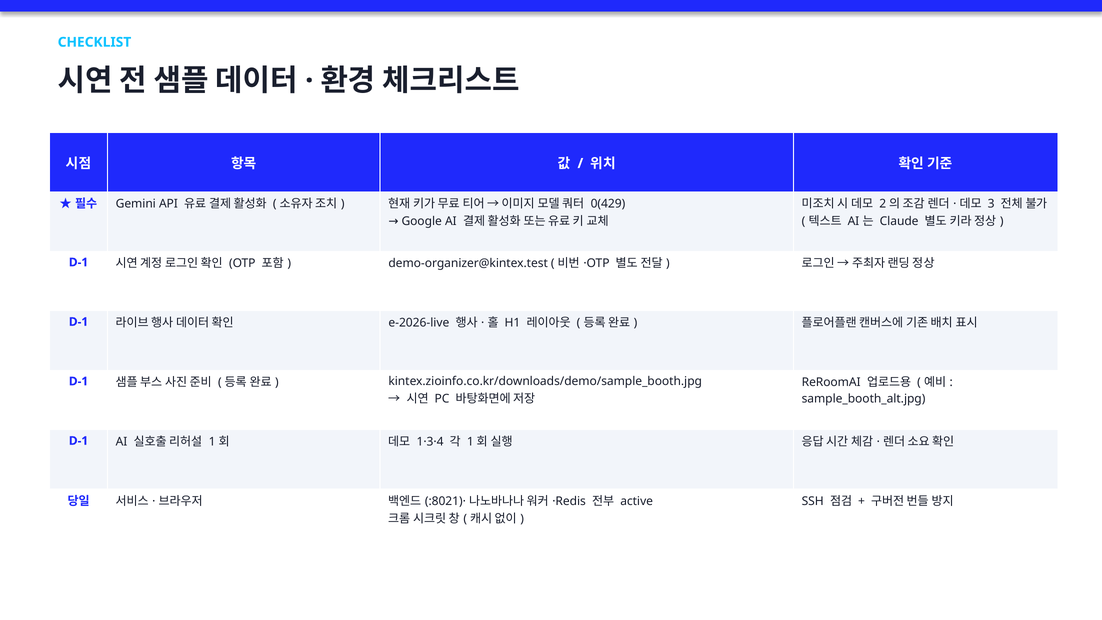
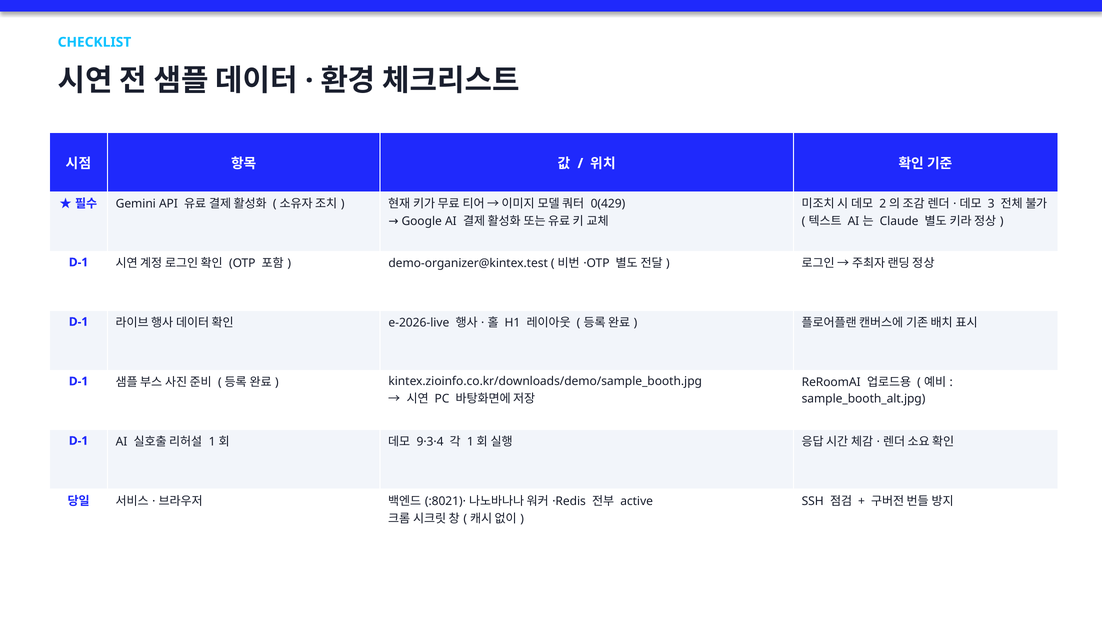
1·3·4: 1·3·4 -> 9·3·4
